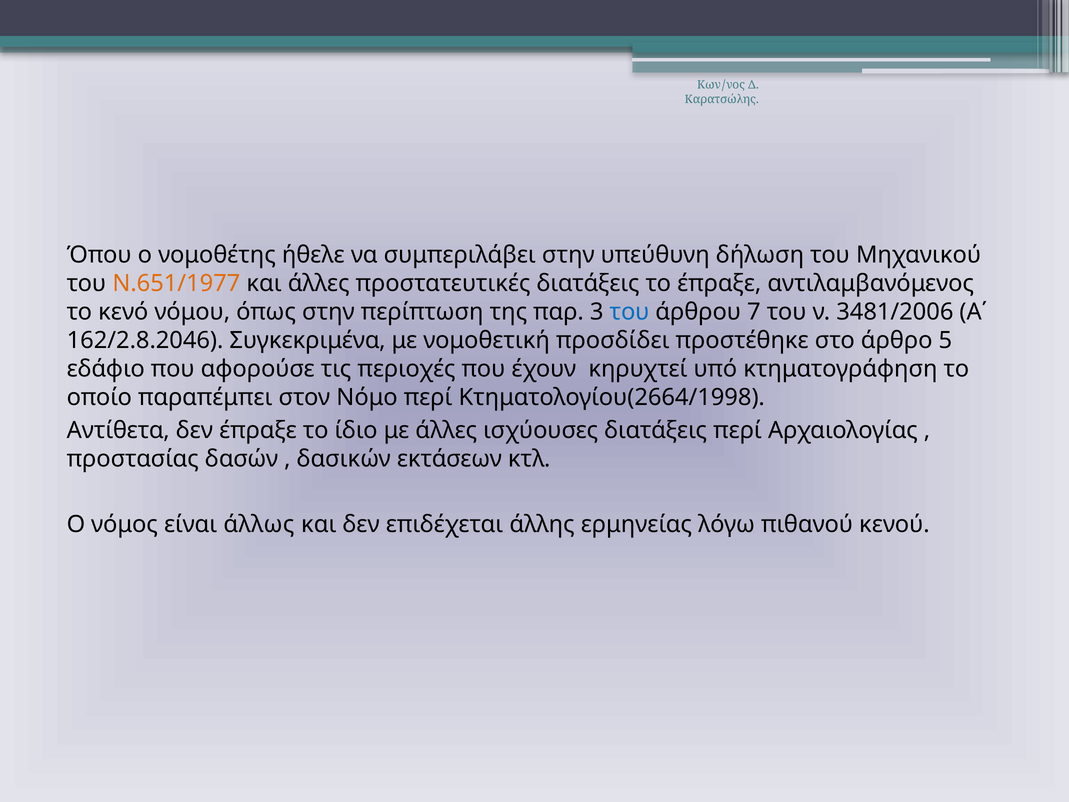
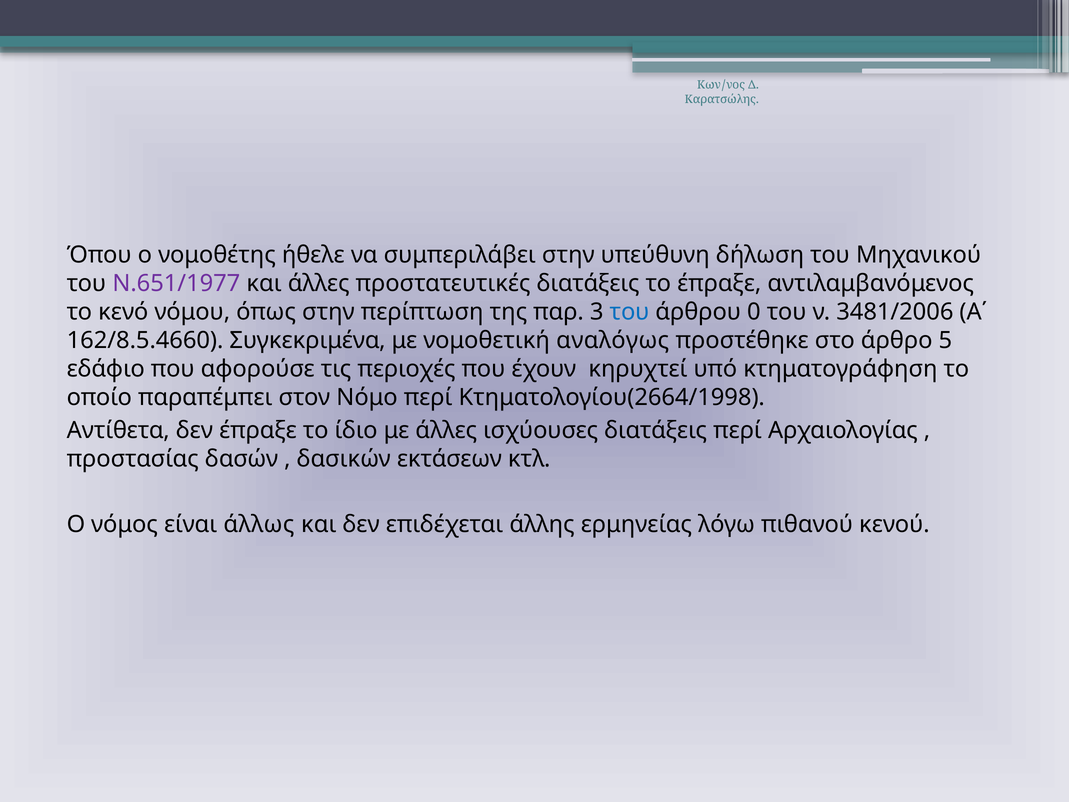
Ν.651/1977 colour: orange -> purple
7: 7 -> 0
162/2.8.2046: 162/2.8.2046 -> 162/8.5.4660
προσδίδει: προσδίδει -> αναλόγως
